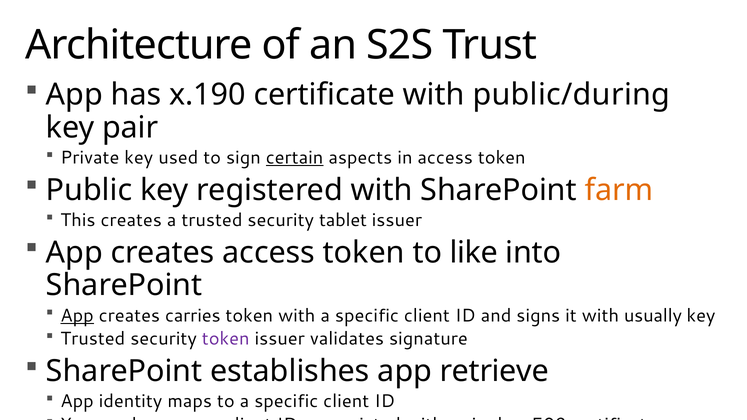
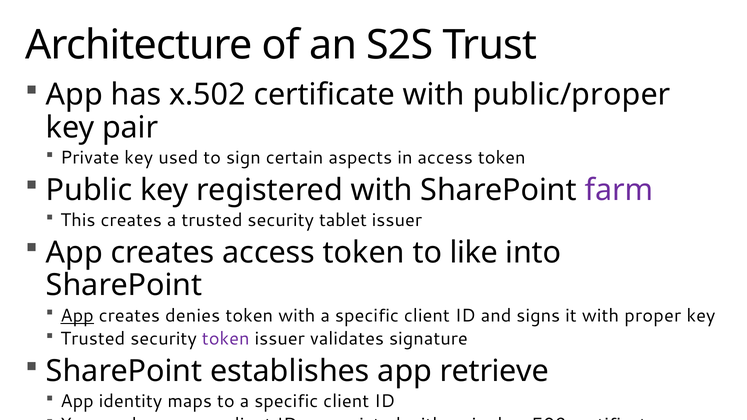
x.190: x.190 -> x.502
public/during: public/during -> public/proper
certain underline: present -> none
farm colour: orange -> purple
carries: carries -> denies
usually: usually -> proper
